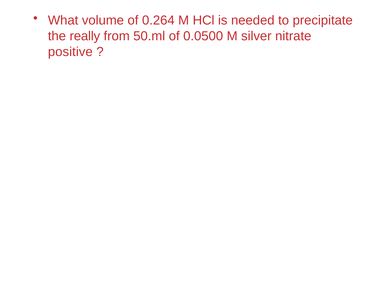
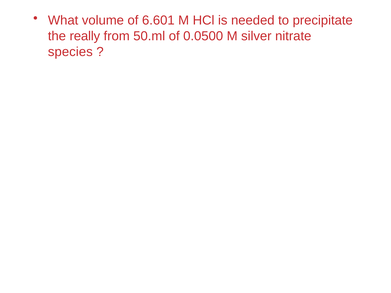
0.264: 0.264 -> 6.601
positive: positive -> species
